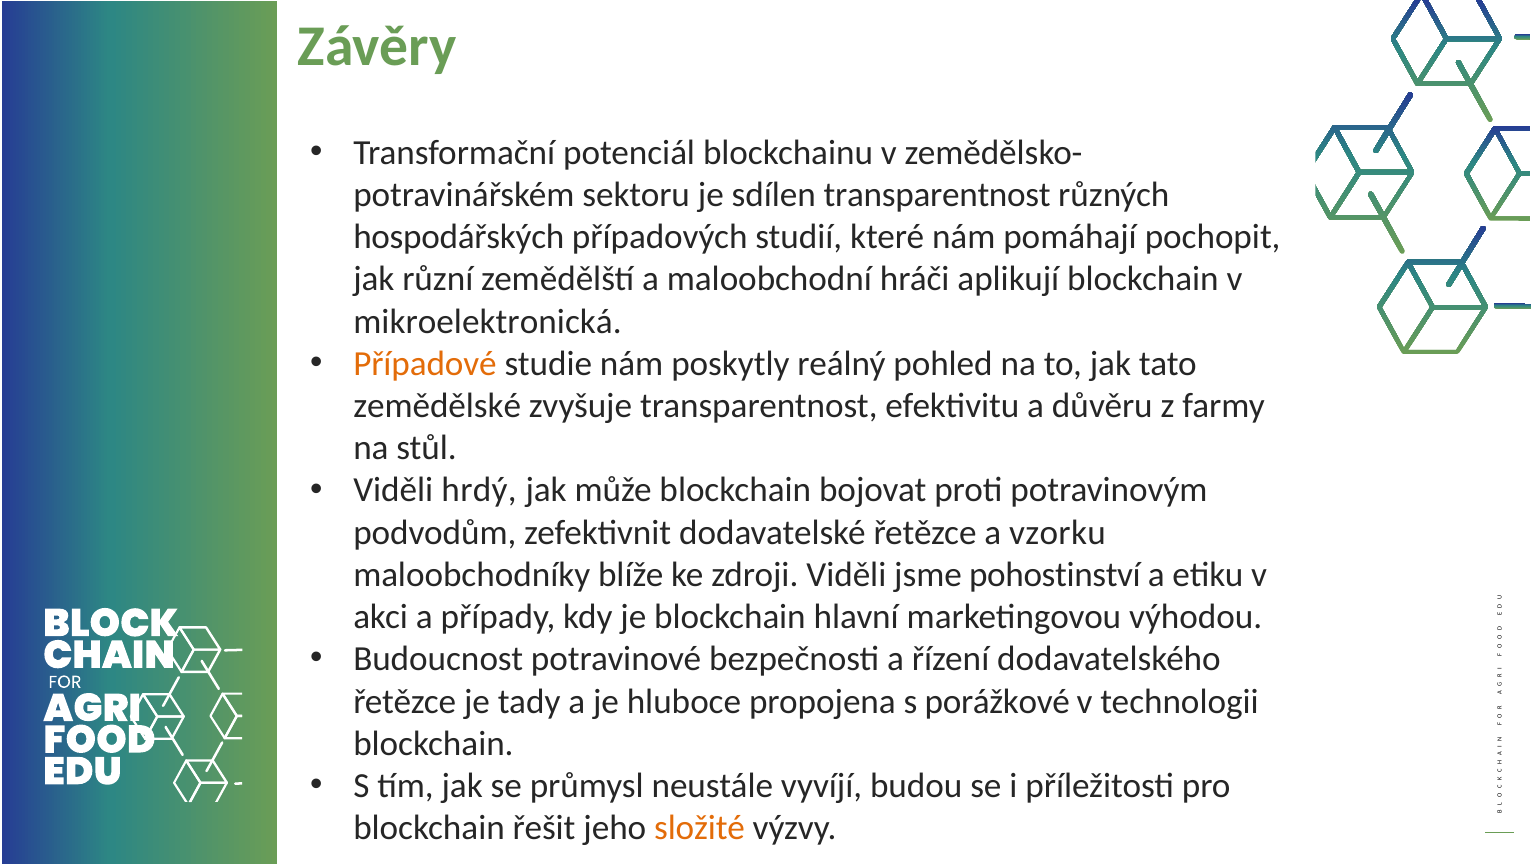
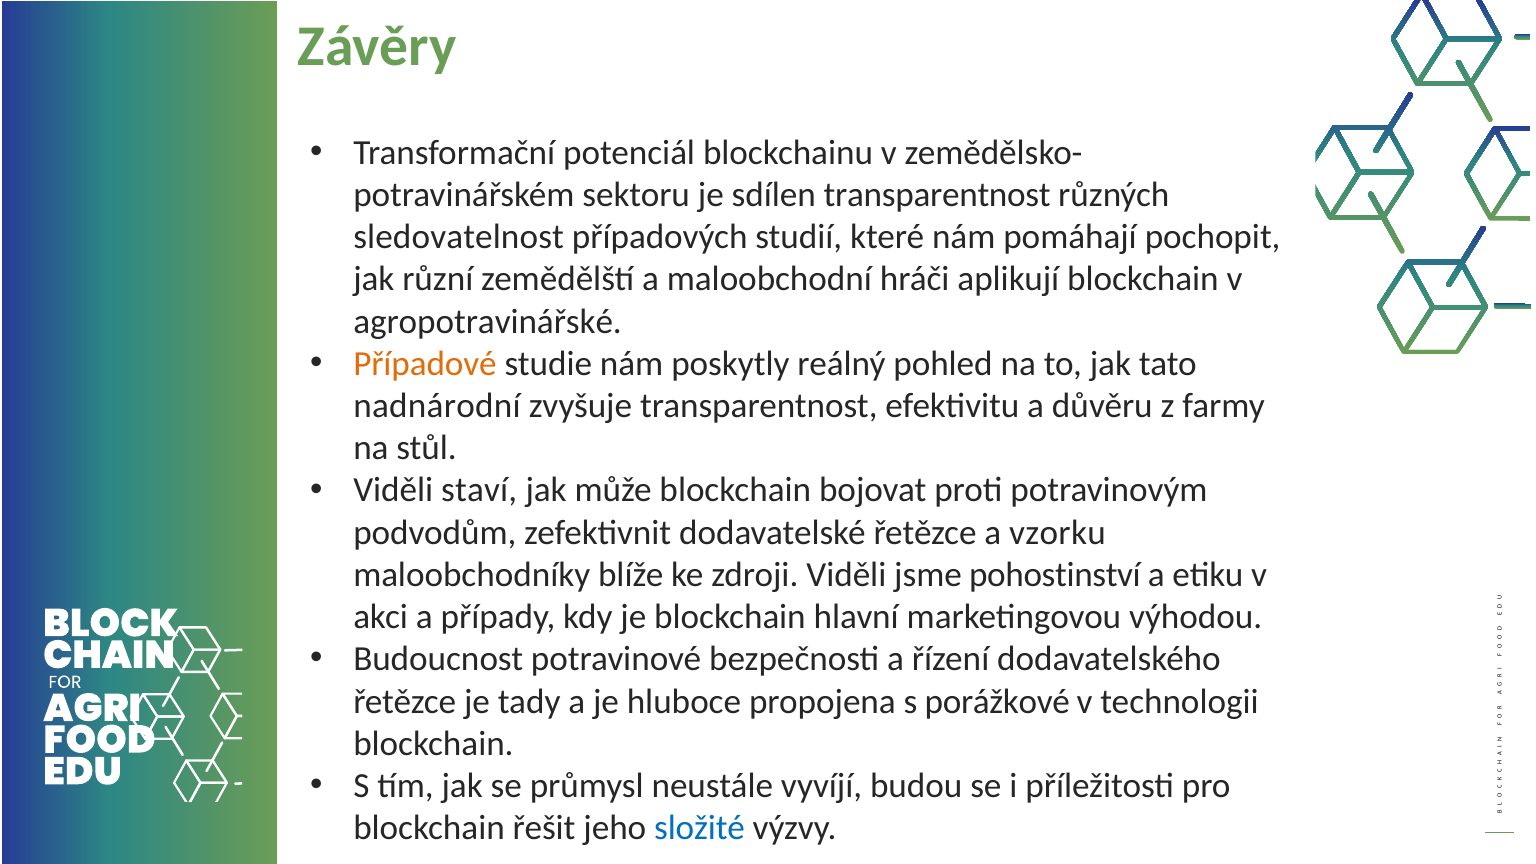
hospodářských: hospodářských -> sledovatelnost
mikroelektronická: mikroelektronická -> agropotravinářské
zemědělské: zemědělské -> nadnárodní
hrdý: hrdý -> staví
složité colour: orange -> blue
